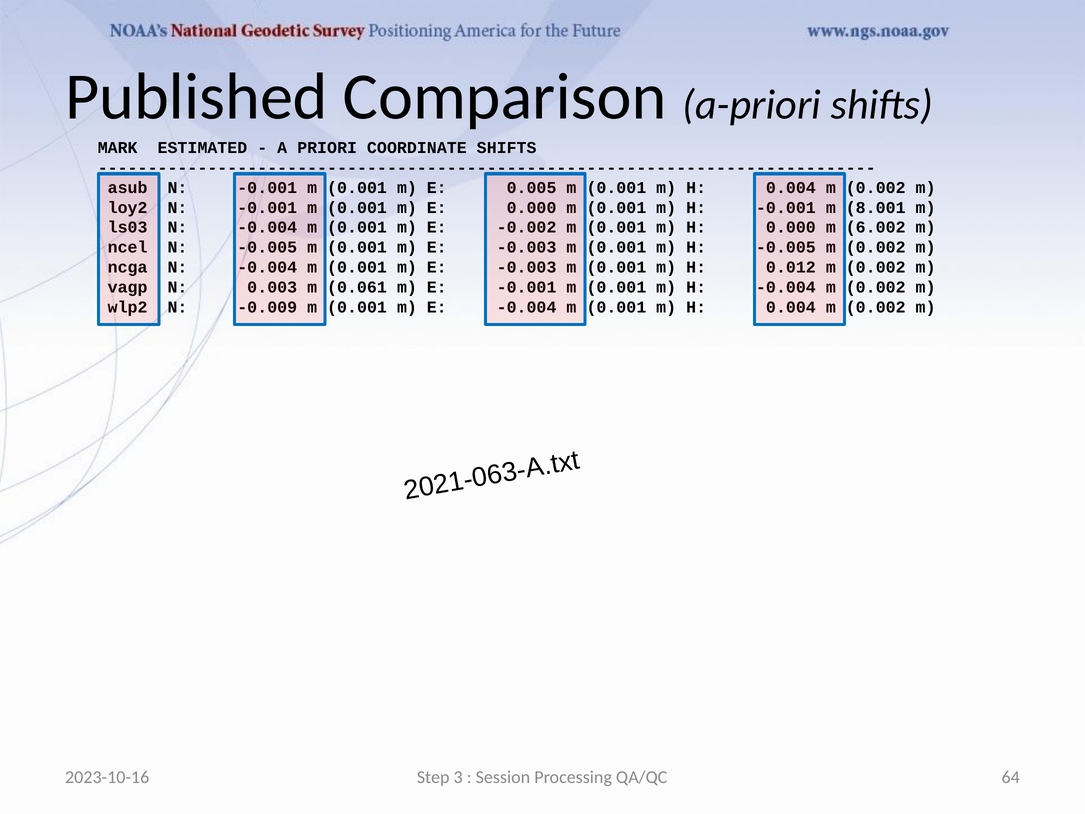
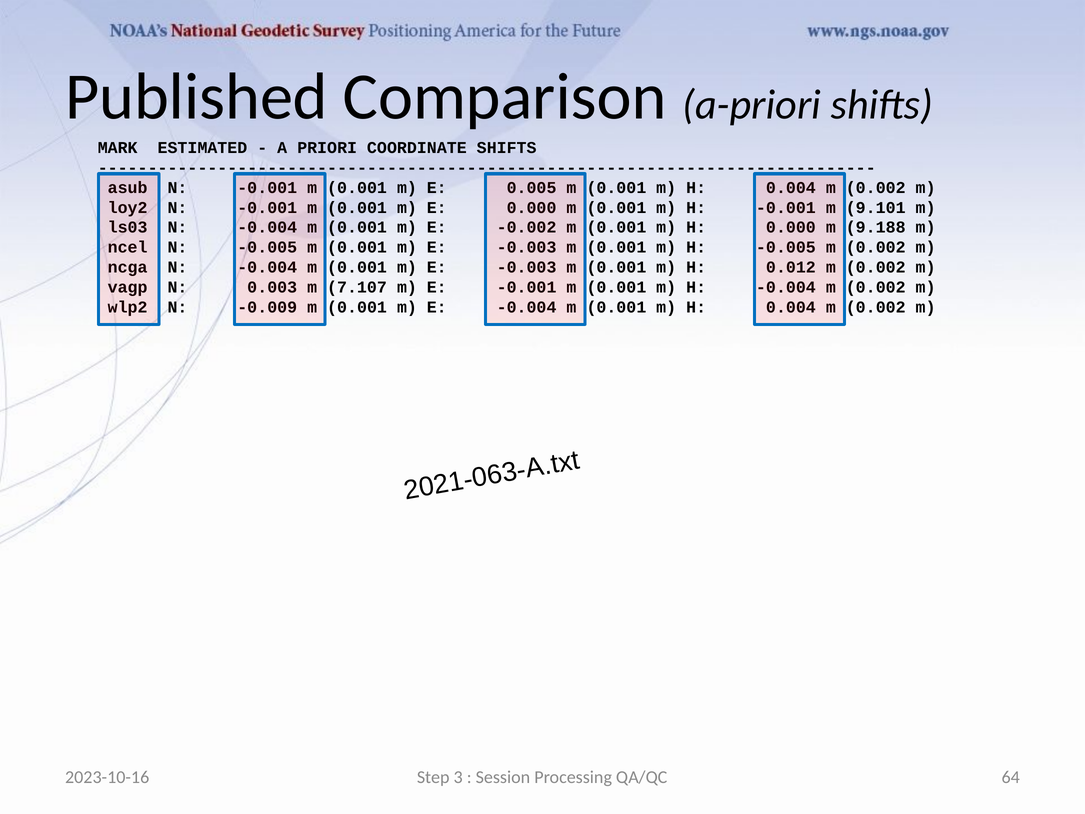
8.001: 8.001 -> 9.101
6.002: 6.002 -> 9.188
0.061: 0.061 -> 7.107
